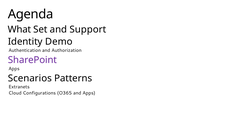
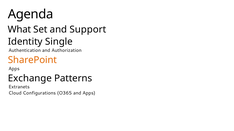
Demo: Demo -> Single
SharePoint colour: purple -> orange
Scenarios: Scenarios -> Exchange
